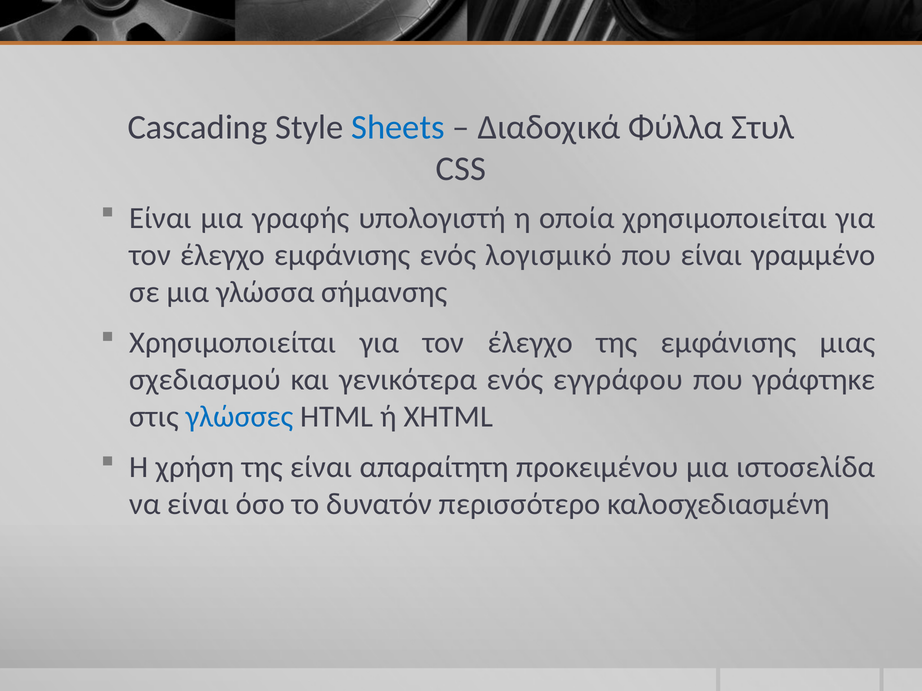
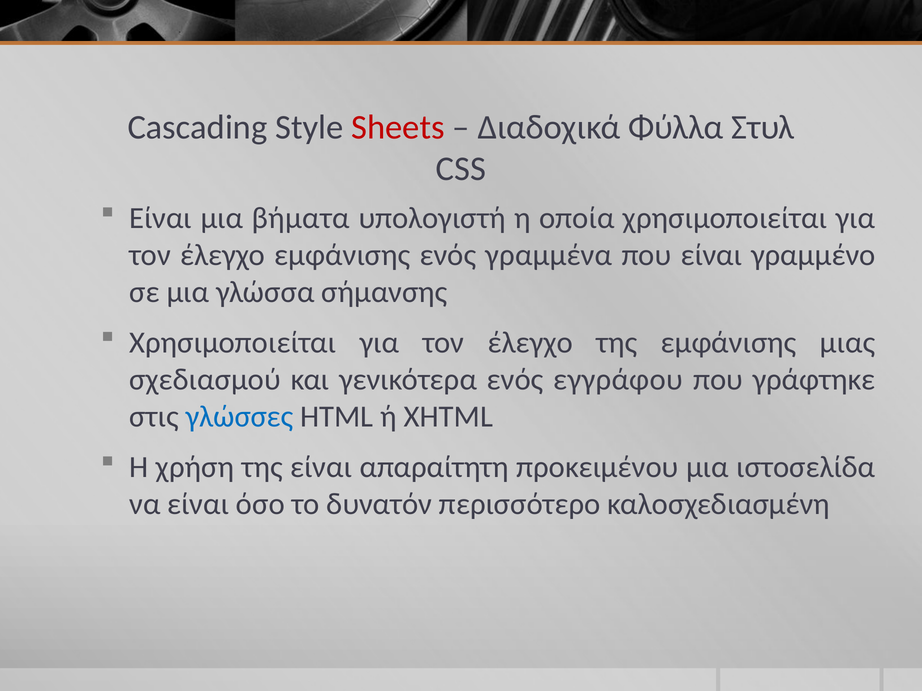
Sheets colour: blue -> red
γραφής: γραφής -> βήματα
λογισμικό: λογισμικό -> γραμμένα
